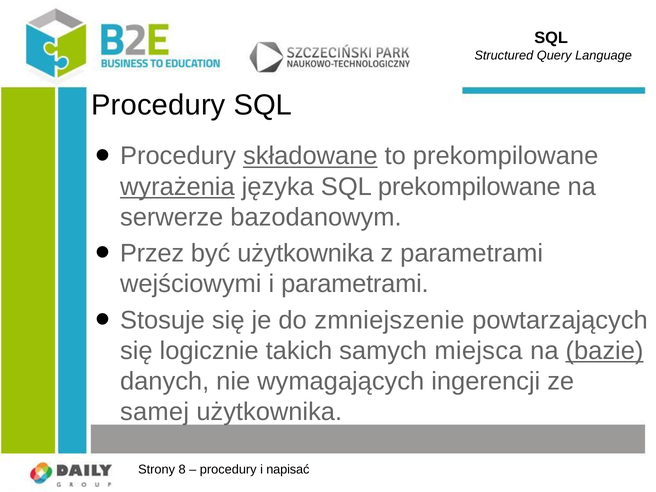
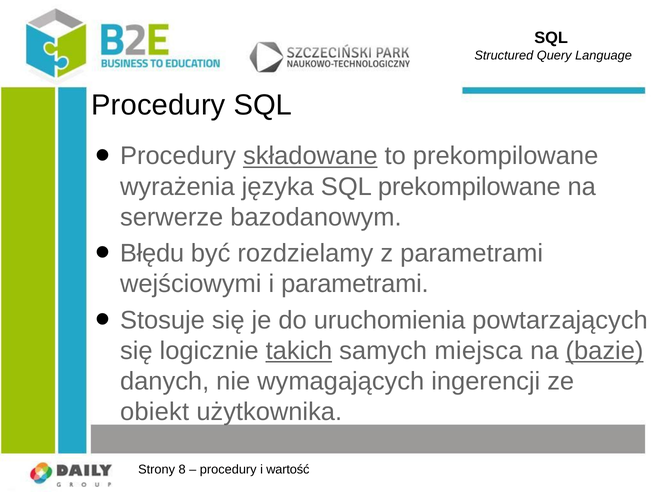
wyrażenia underline: present -> none
Przez: Przez -> Błędu
być użytkownika: użytkownika -> rozdzielamy
zmniejszenie: zmniejszenie -> uruchomienia
takich underline: none -> present
samej: samej -> obiekt
napisać: napisać -> wartość
